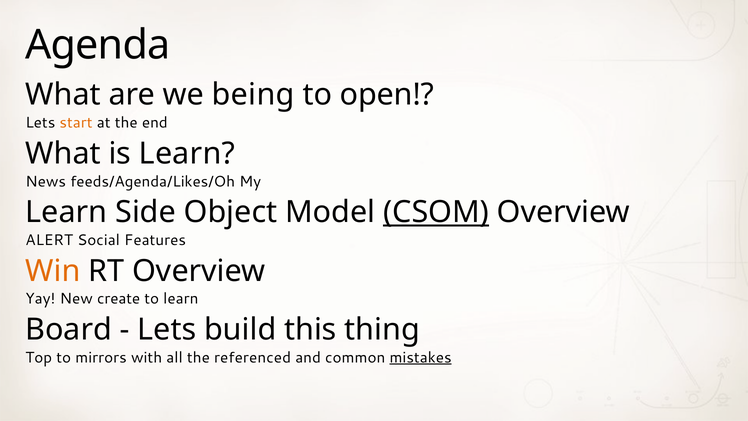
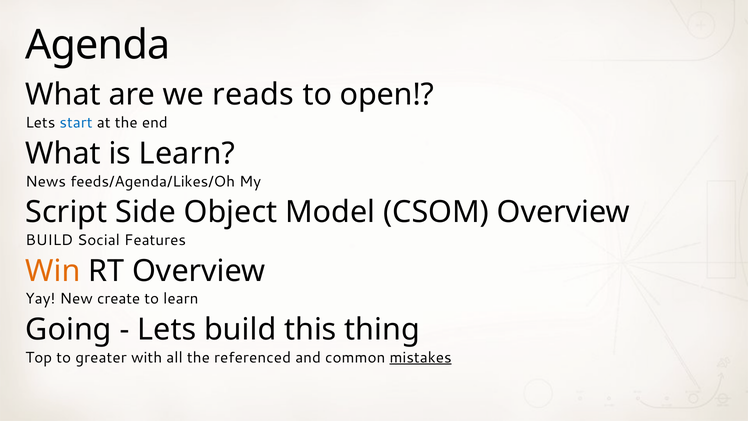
being: being -> reads
start colour: orange -> blue
Learn at (66, 212): Learn -> Script
CSOM underline: present -> none
ALERT at (49, 240): ALERT -> BUILD
Board: Board -> Going
mirrors: mirrors -> greater
